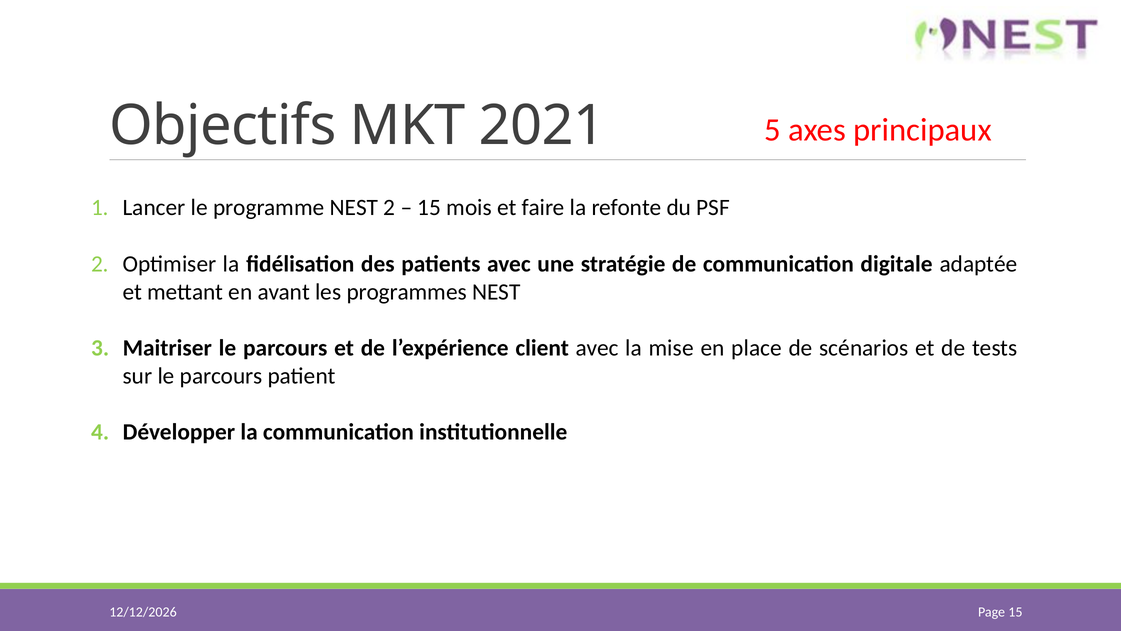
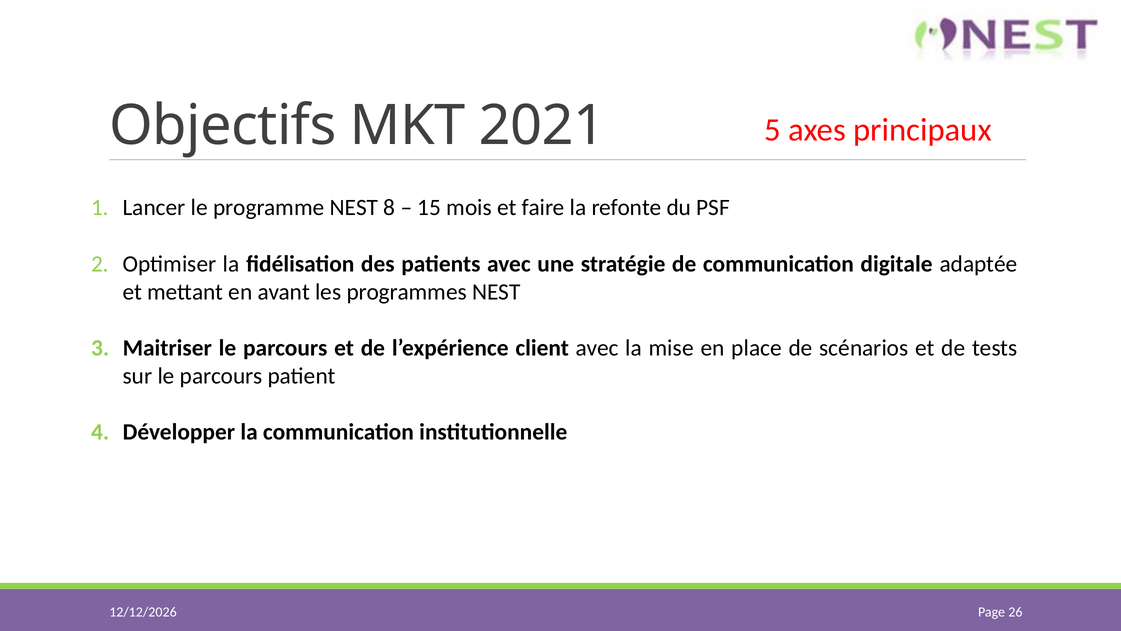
NEST 2: 2 -> 8
Page 15: 15 -> 26
